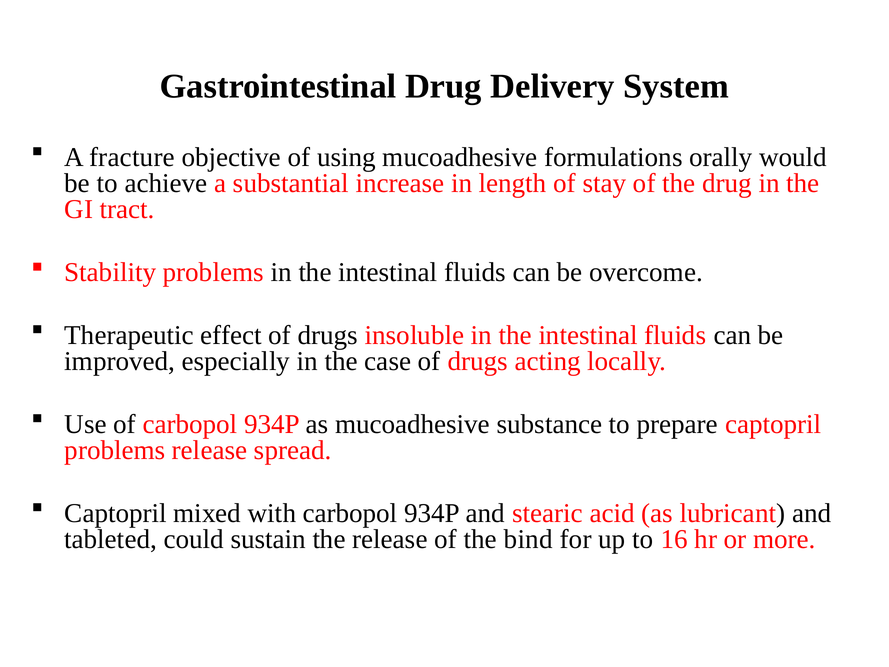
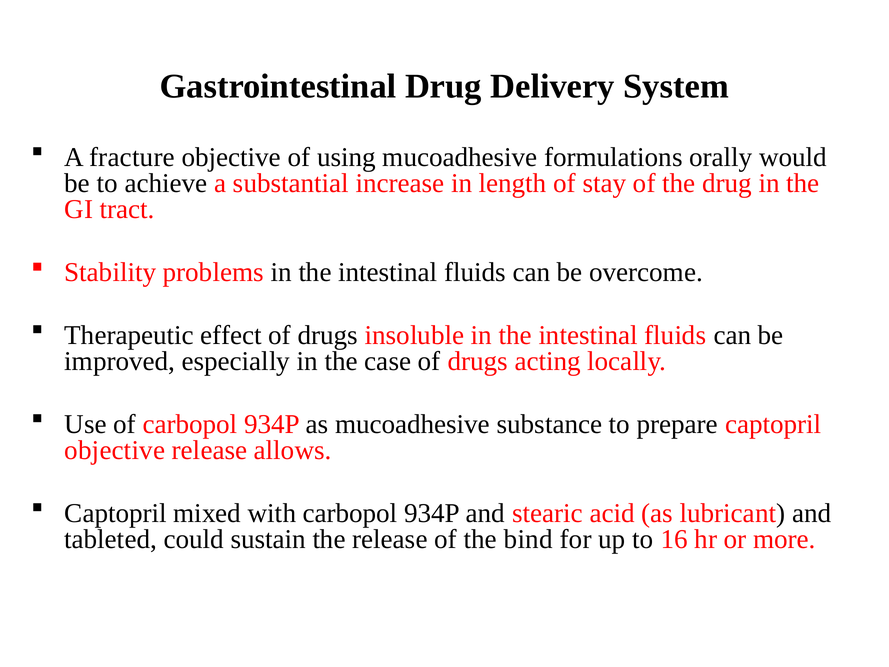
problems at (115, 450): problems -> objective
spread: spread -> allows
